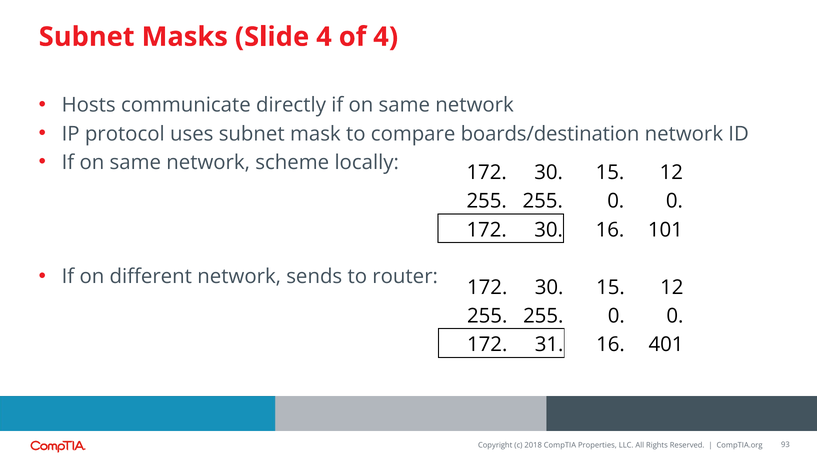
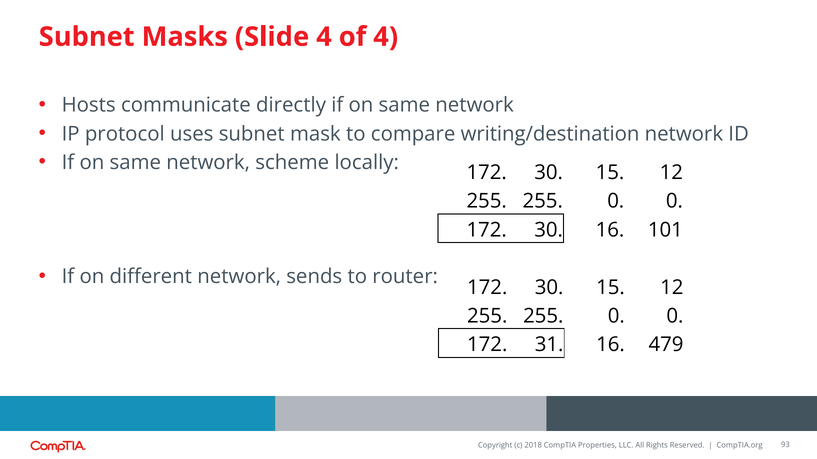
boards/destination: boards/destination -> writing/destination
401: 401 -> 479
